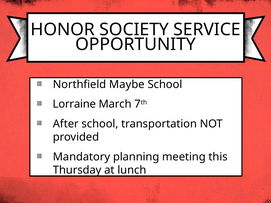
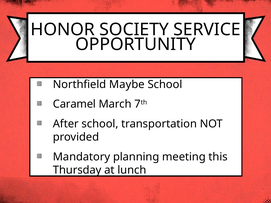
Lorraine: Lorraine -> Caramel
